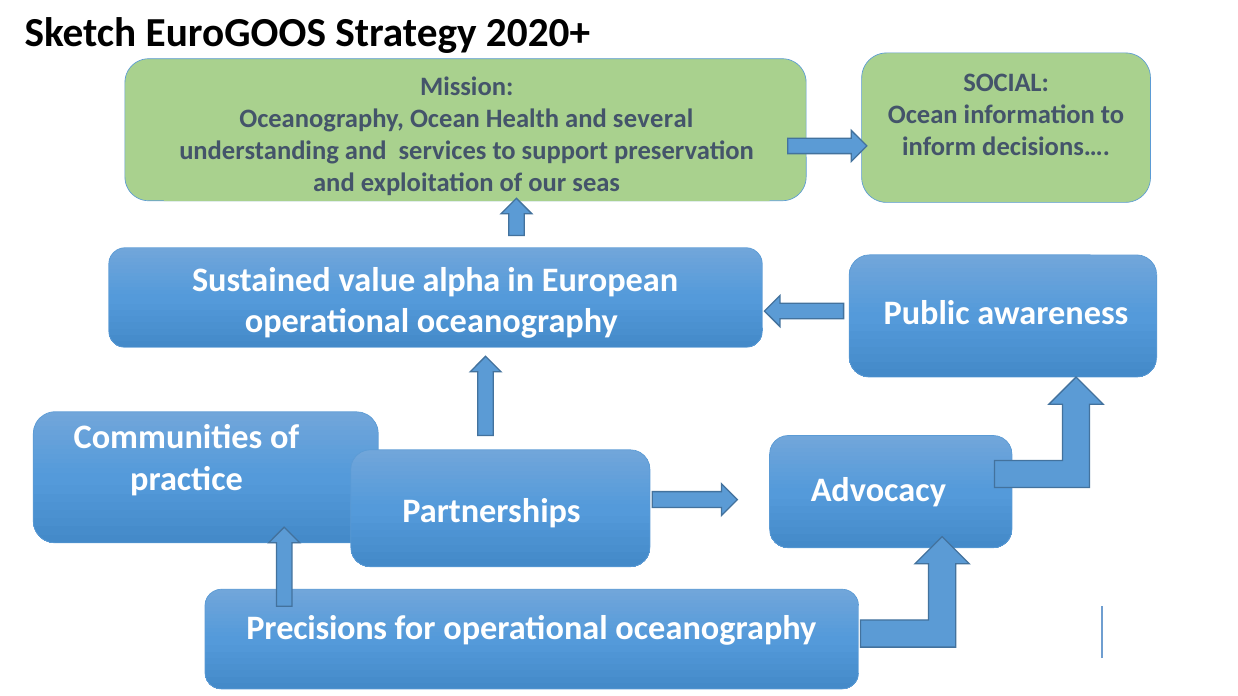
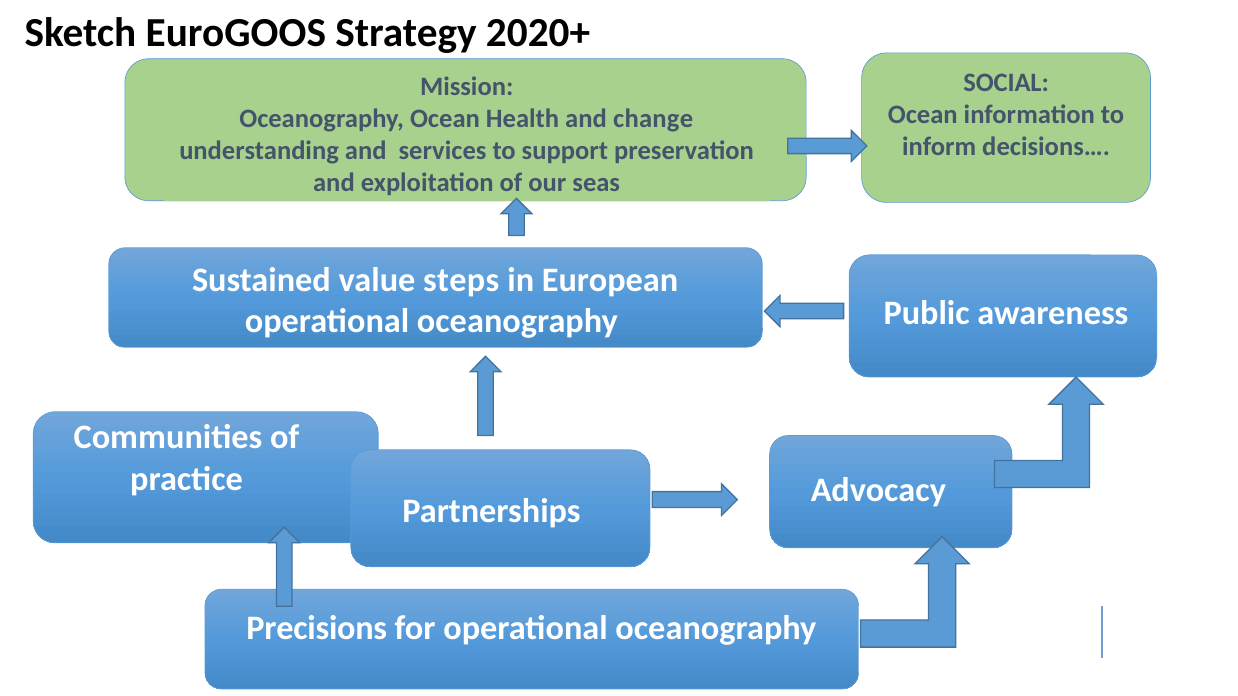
several: several -> change
alpha: alpha -> steps
